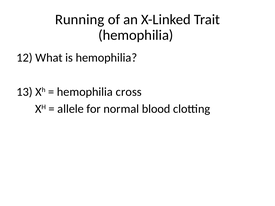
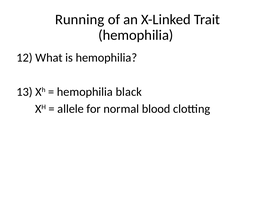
cross: cross -> black
